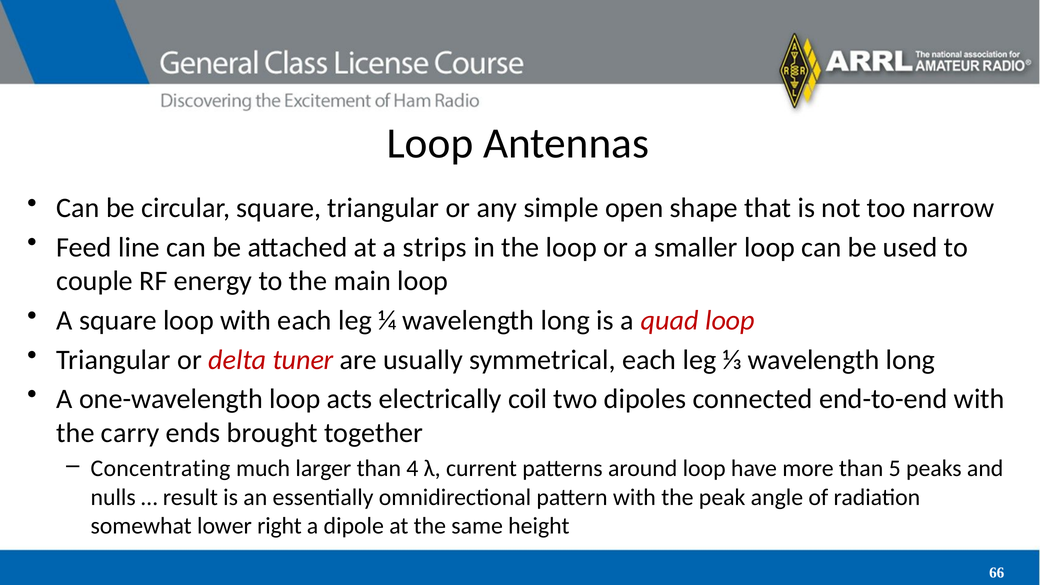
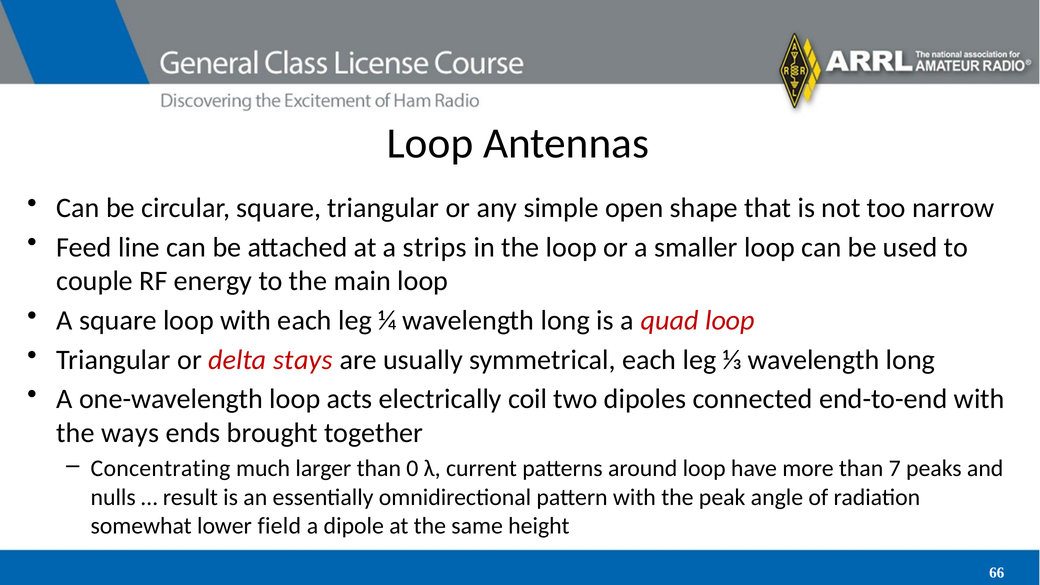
tuner: tuner -> stays
carry: carry -> ways
4: 4 -> 0
5: 5 -> 7
right: right -> field
